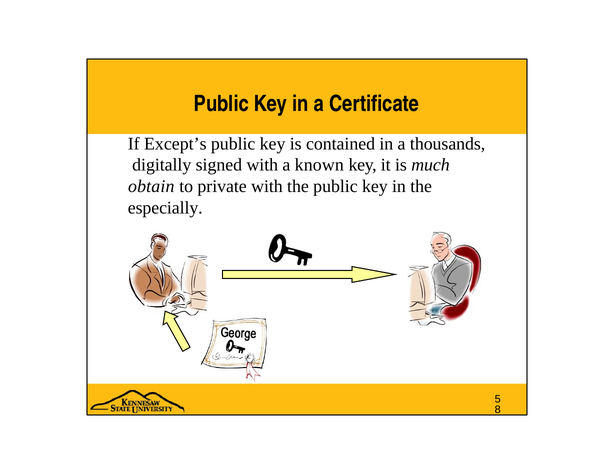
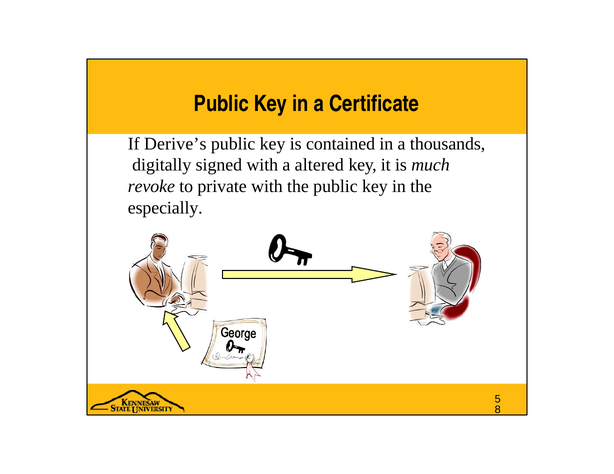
Except’s: Except’s -> Derive’s
known: known -> altered
obtain: obtain -> revoke
